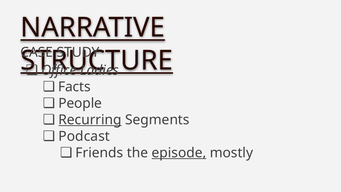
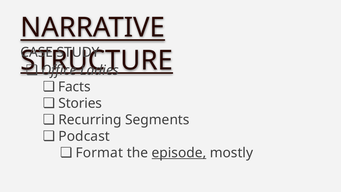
People: People -> Stories
Recurring underline: present -> none
Friends: Friends -> Format
